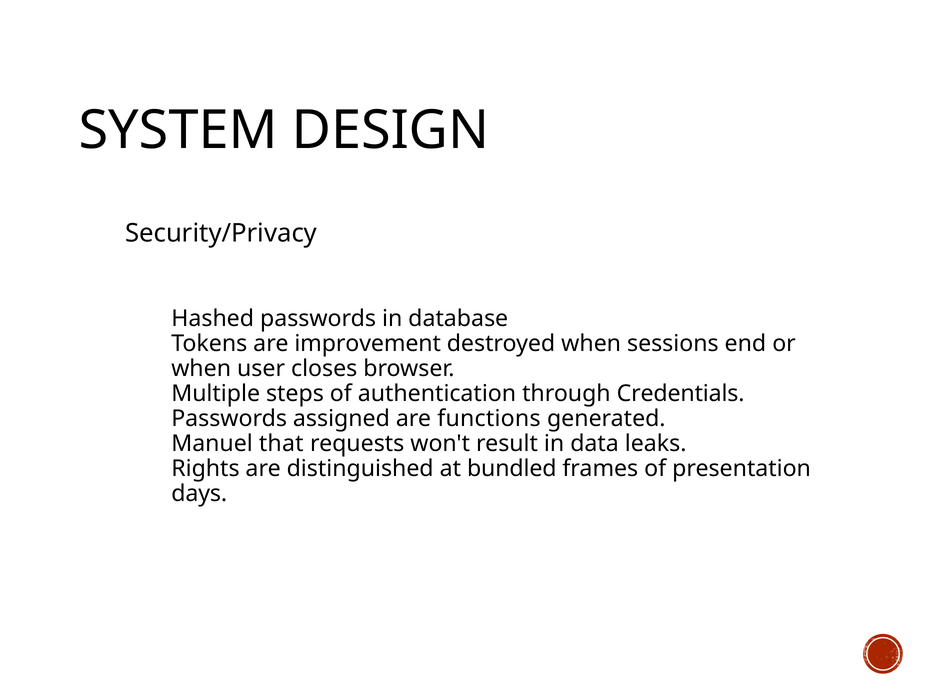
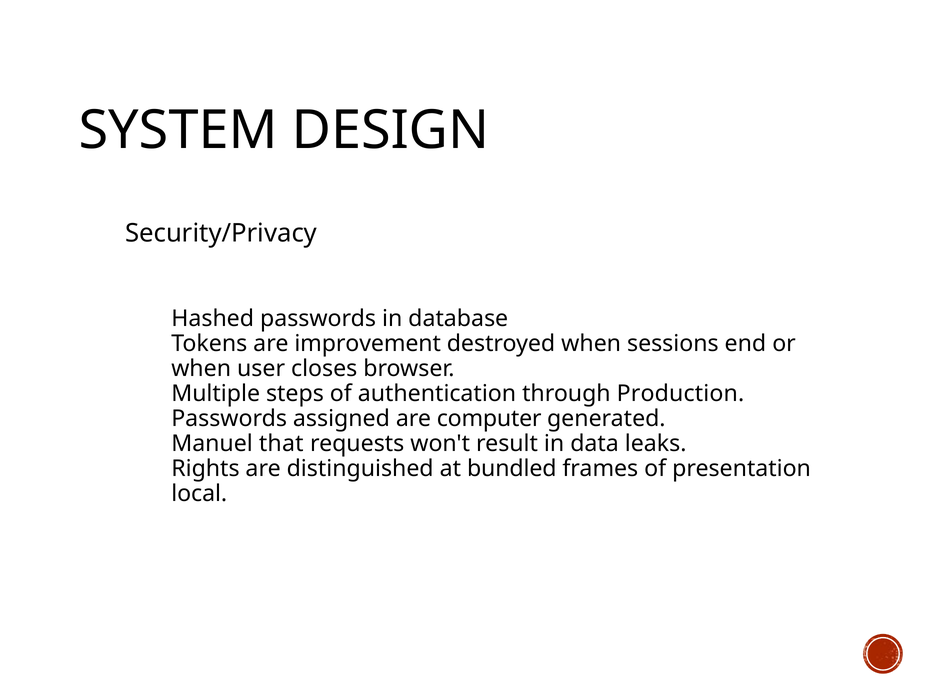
Credentials: Credentials -> Production
functions: functions -> computer
days: days -> local
